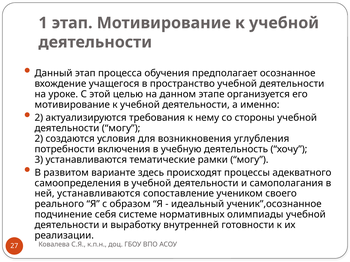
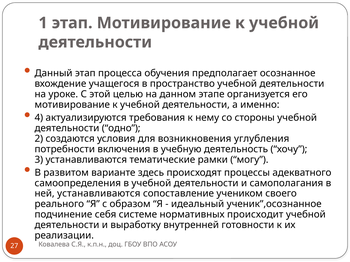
2 at (39, 118): 2 -> 4
деятельности могу: могу -> одно
олимпиады: олимпиады -> происходит
